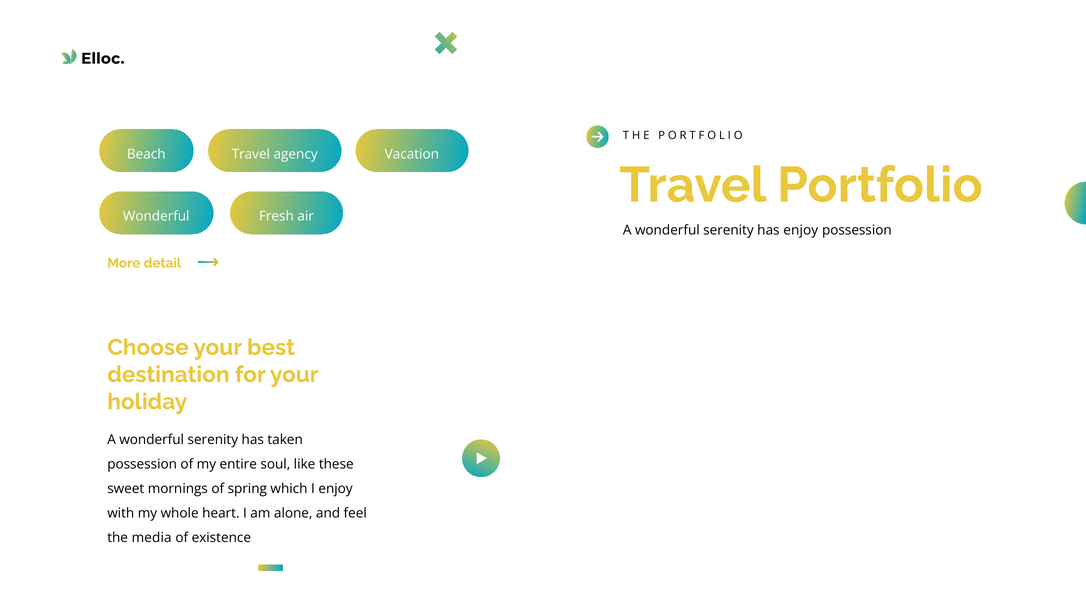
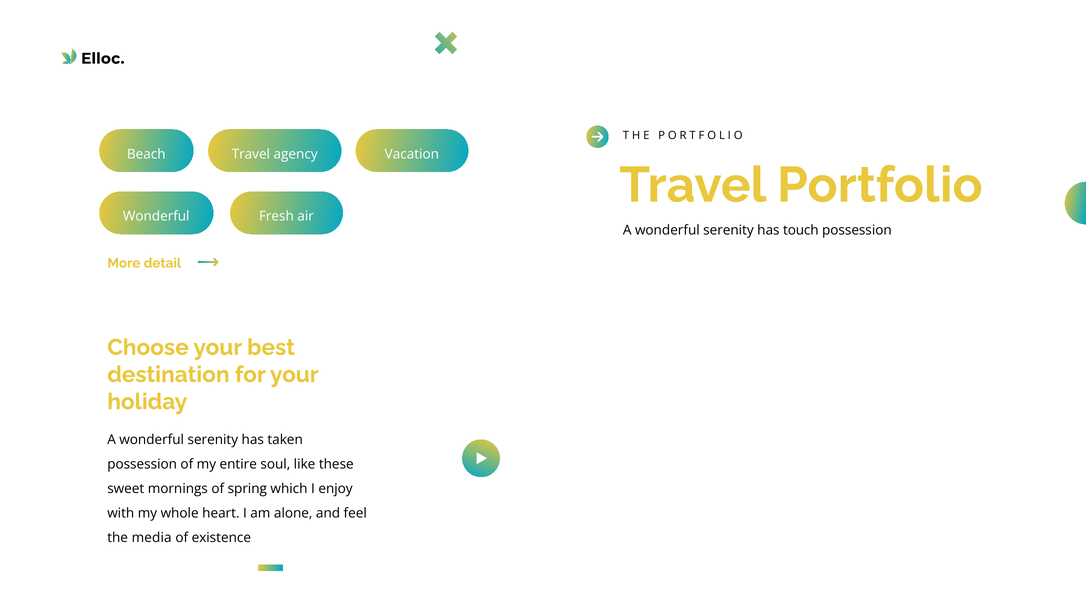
has enjoy: enjoy -> touch
